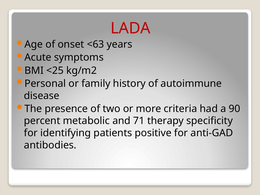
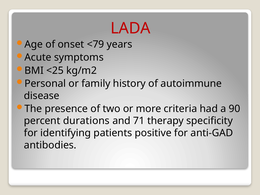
<63: <63 -> <79
metabolic: metabolic -> durations
